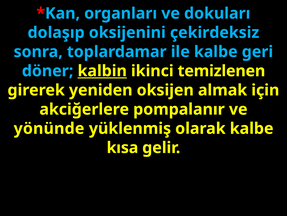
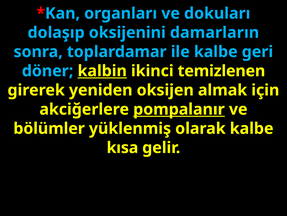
çekirdeksiz: çekirdeksiz -> damarların
pompalanır underline: none -> present
yönünde: yönünde -> bölümler
